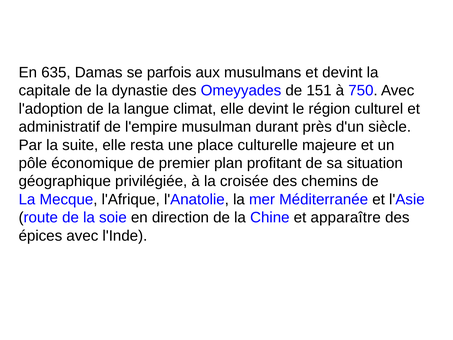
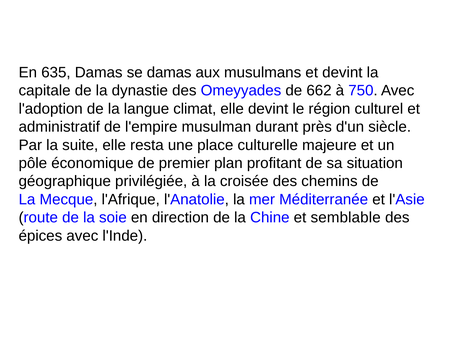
se parfois: parfois -> damas
151: 151 -> 662
apparaître: apparaître -> semblable
